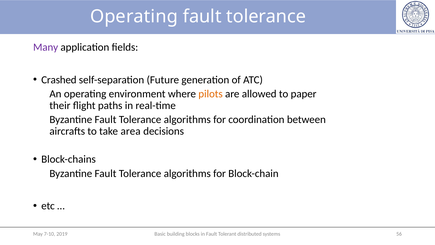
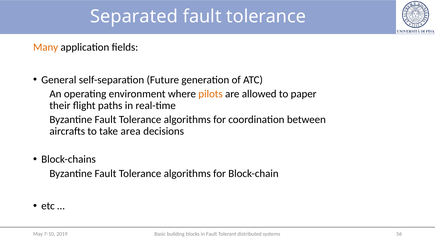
Operating at (134, 17): Operating -> Separated
Many colour: purple -> orange
Crashed: Crashed -> General
